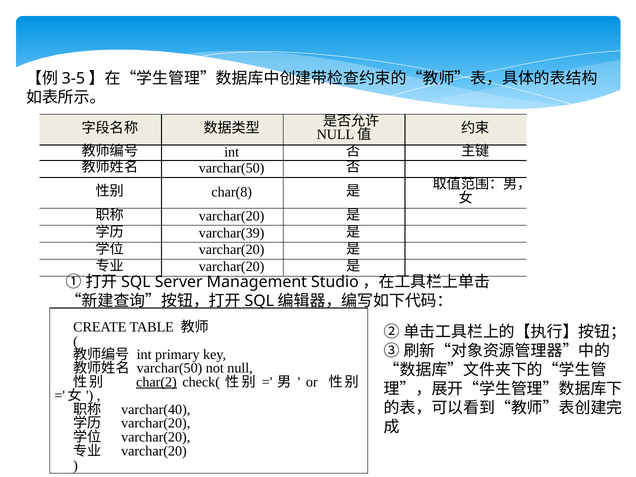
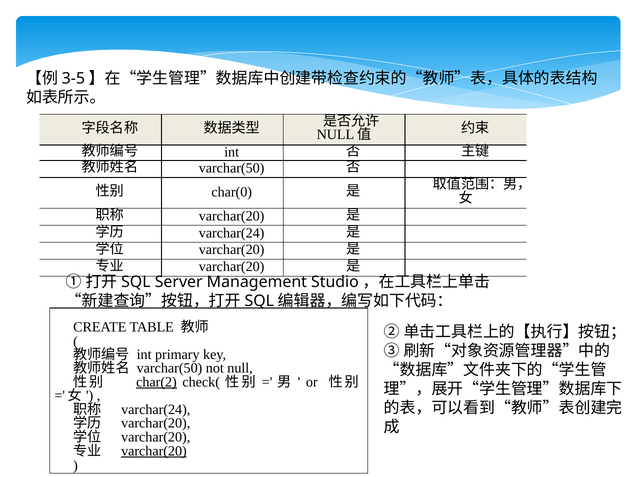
char(8: char(8 -> char(0
varchar(39 at (232, 233): varchar(39 -> varchar(24
varchar(40 at (156, 410): varchar(40 -> varchar(24
varchar(20 at (154, 451) underline: none -> present
